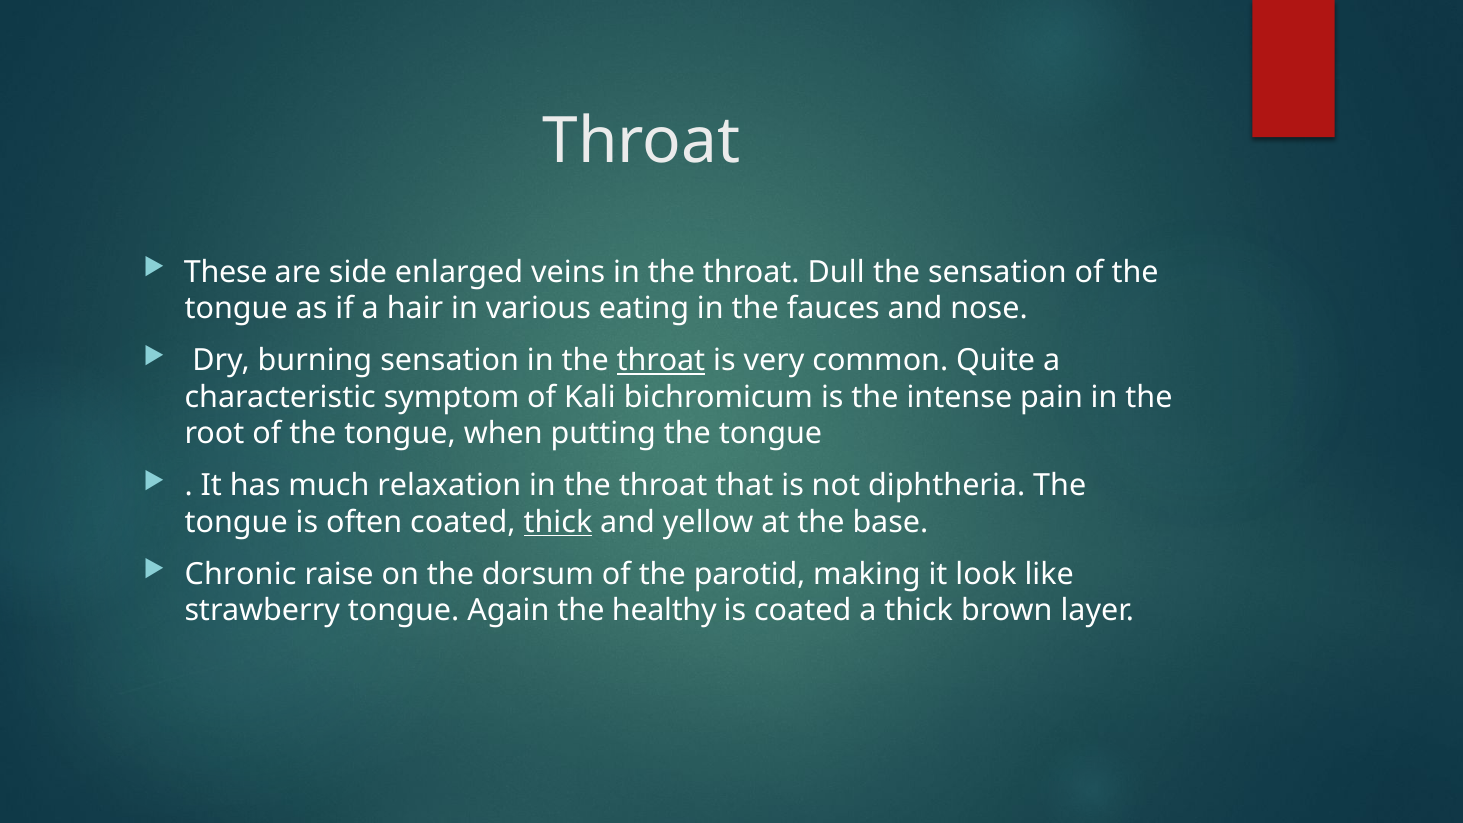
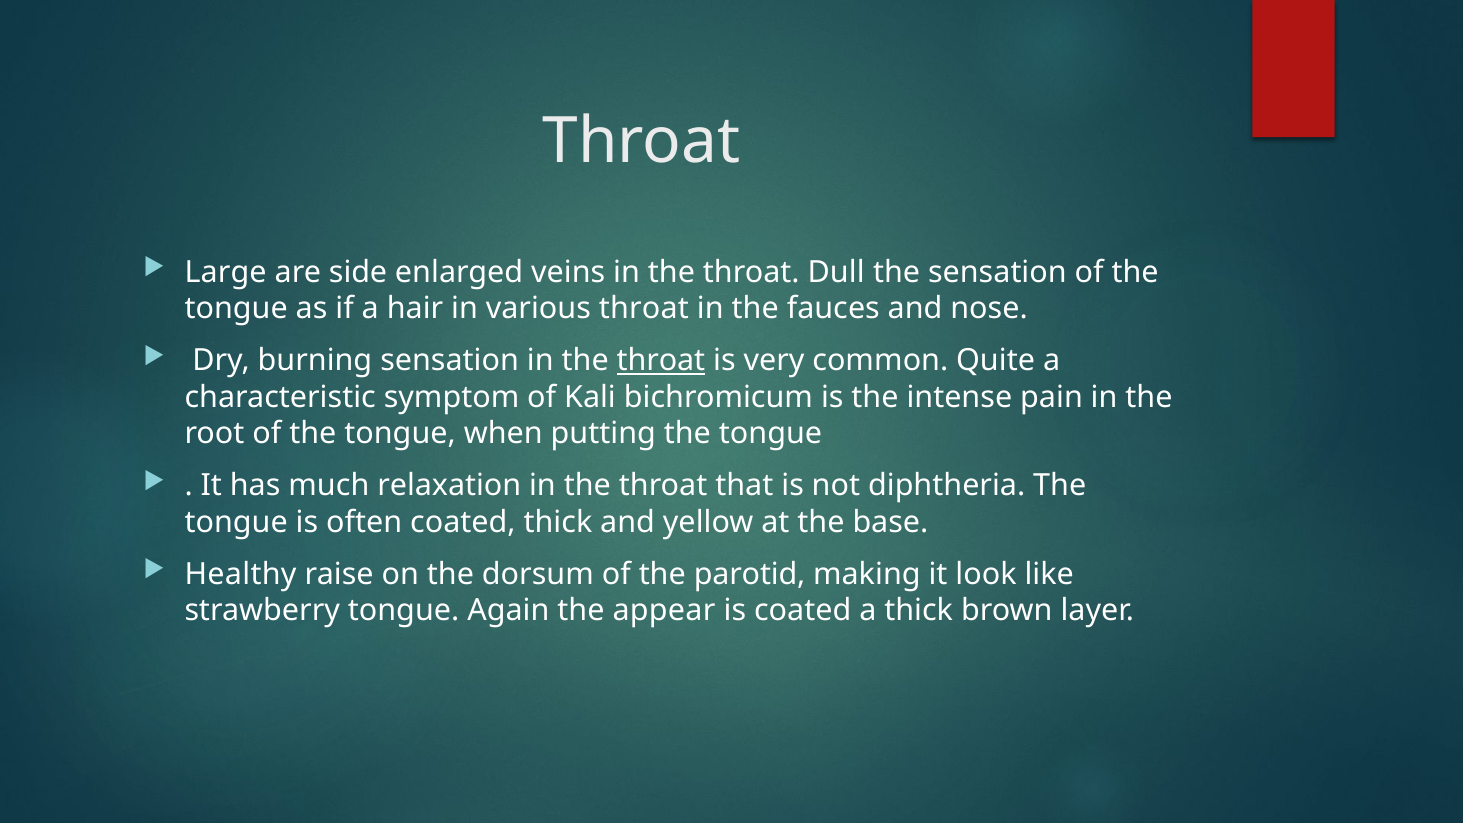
These: These -> Large
various eating: eating -> throat
thick at (558, 522) underline: present -> none
Chronic: Chronic -> Healthy
healthy: healthy -> appear
